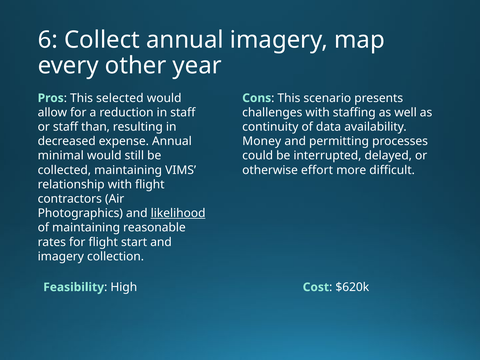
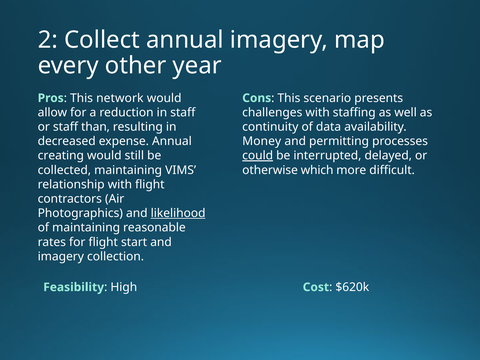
6: 6 -> 2
selected: selected -> network
minimal: minimal -> creating
could underline: none -> present
effort: effort -> which
